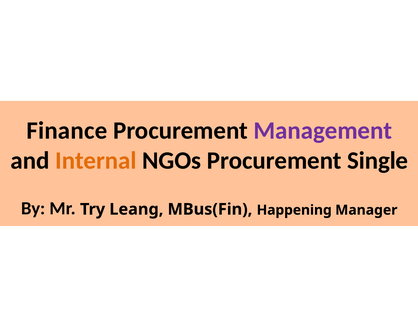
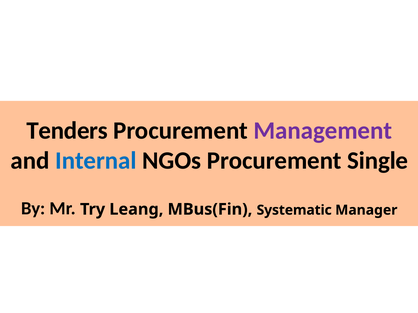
Finance: Finance -> Tenders
Internal colour: orange -> blue
Happening: Happening -> Systematic
